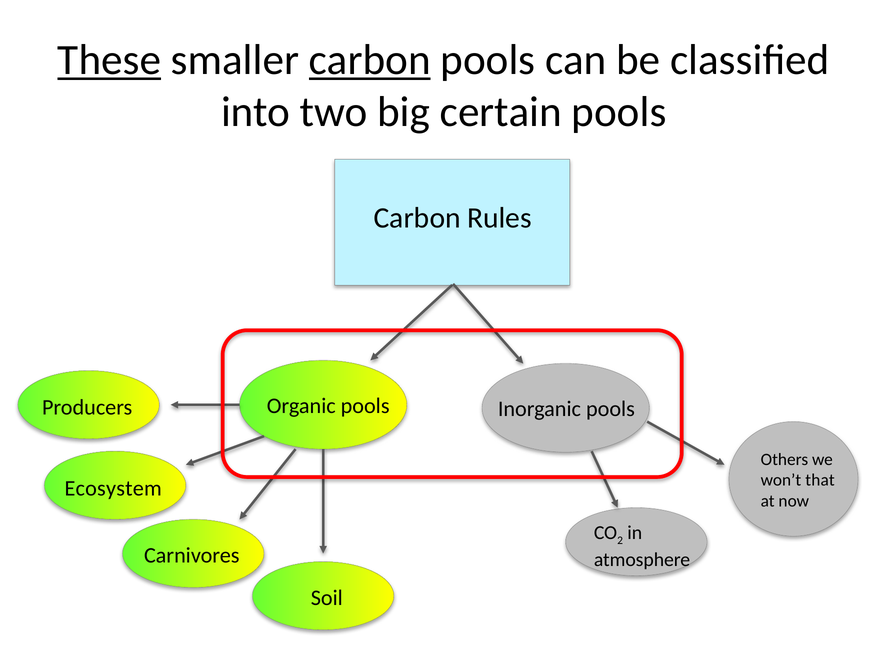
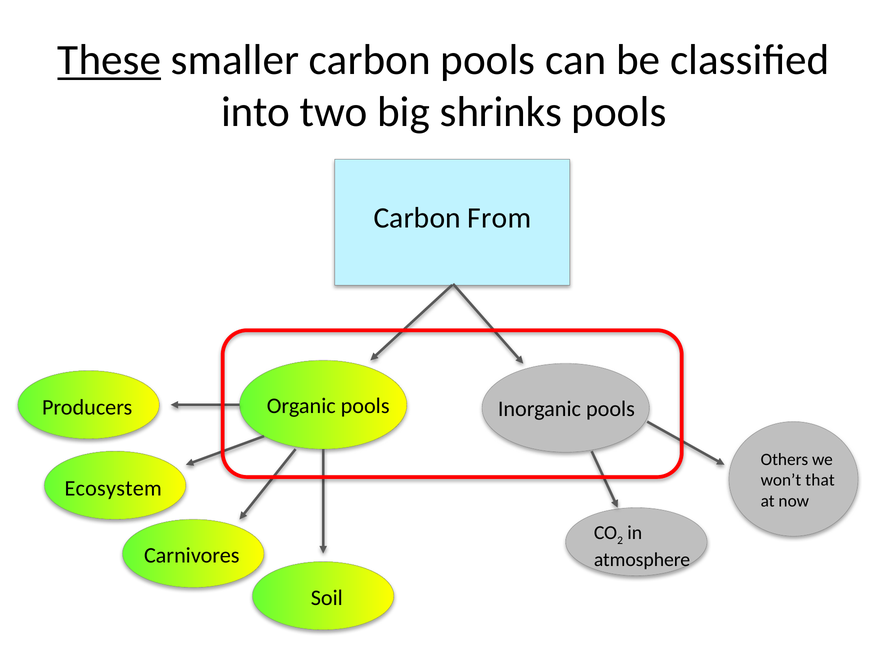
carbon at (370, 60) underline: present -> none
certain: certain -> shrinks
Rules: Rules -> From
